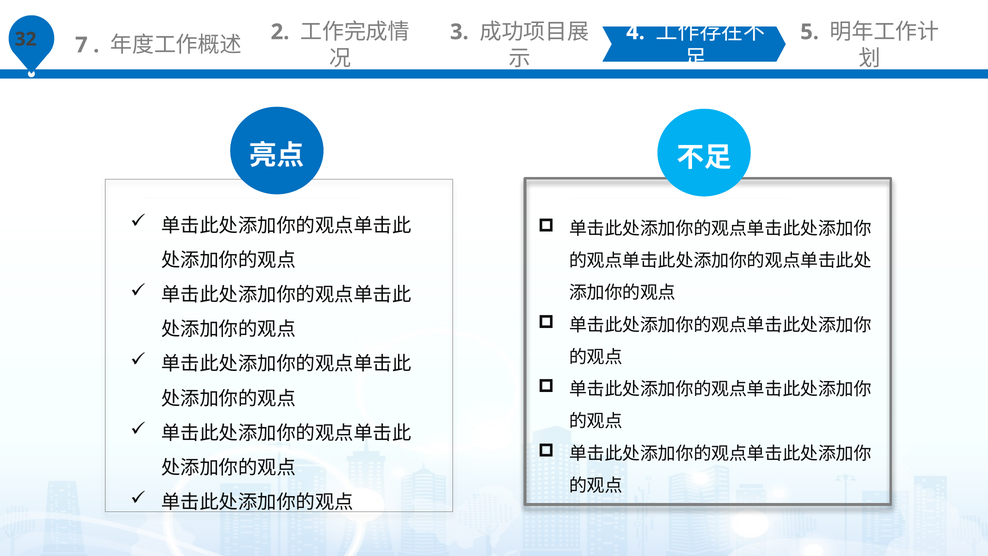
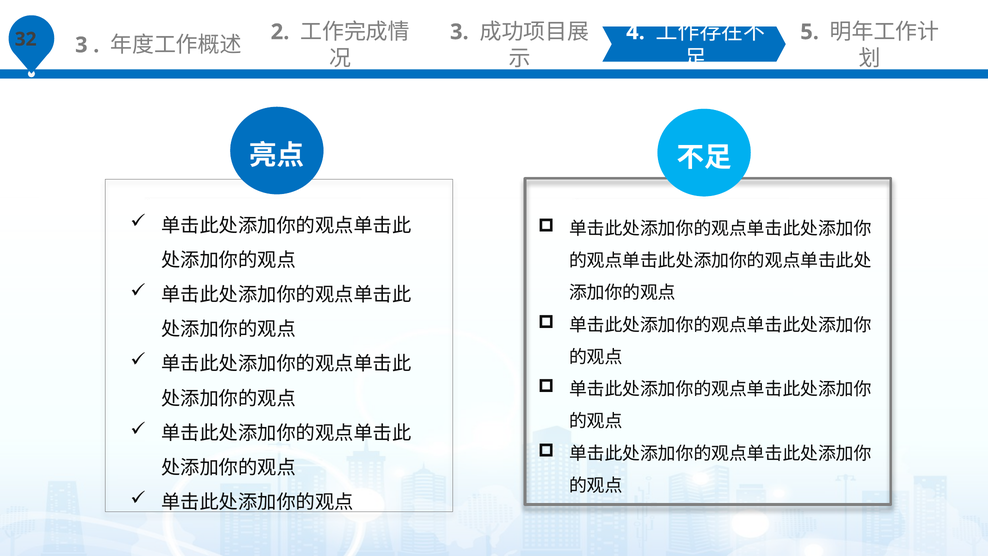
7 at (81, 45): 7 -> 3
